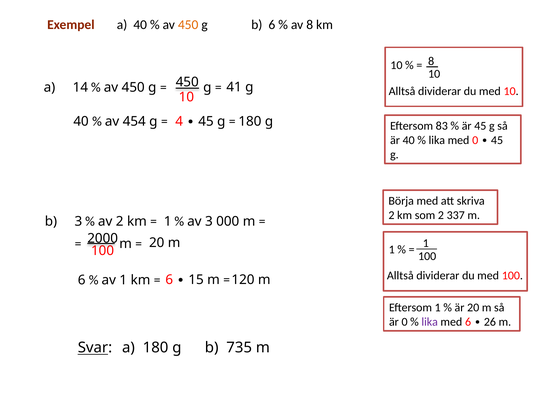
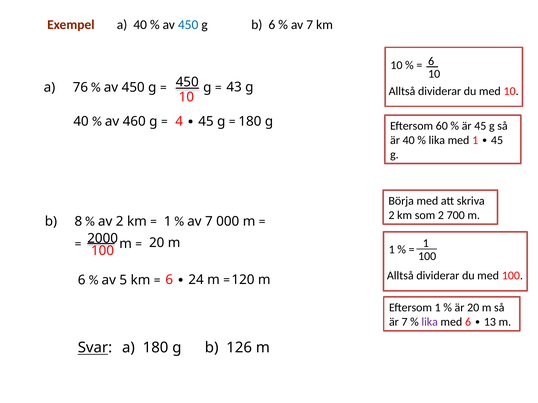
450 at (188, 25) colour: orange -> blue
8 at (310, 25): 8 -> 7
8 at (431, 61): 8 -> 6
14: 14 -> 76
41: 41 -> 43
83: 83 -> 60
454: 454 -> 460
med 0: 0 -> 1
337: 337 -> 700
b 3: 3 -> 8
3 at (209, 222): 3 -> 7
av 1: 1 -> 5
15: 15 -> 24
är 0: 0 -> 7
26: 26 -> 13
735: 735 -> 126
